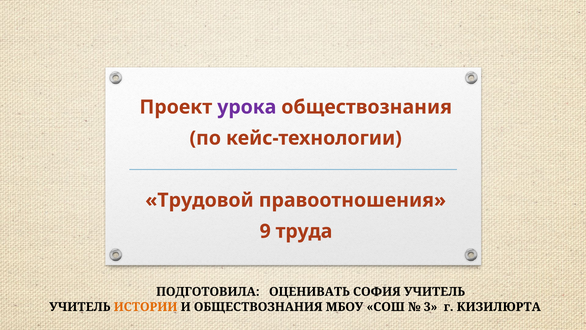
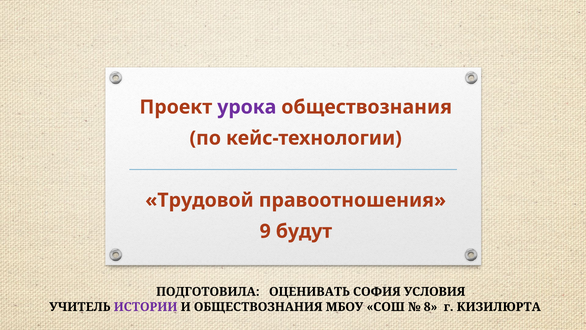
труда: труда -> будут
СОФИЯ УЧИТЕЛЬ: УЧИТЕЛЬ -> УСЛОВИЯ
ИСТОРИИ colour: orange -> purple
3: 3 -> 8
